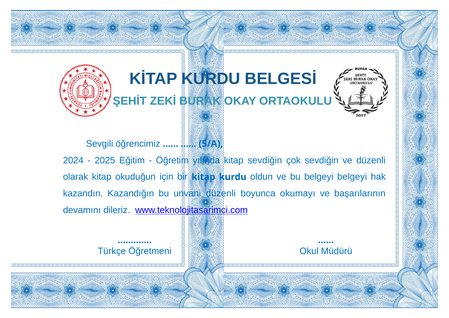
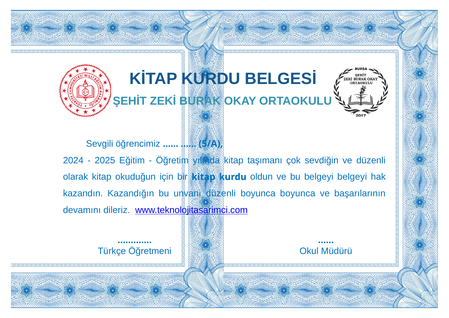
kitap sevdiğin: sevdiğin -> taşımanı
boyunca okumayı: okumayı -> boyunca
